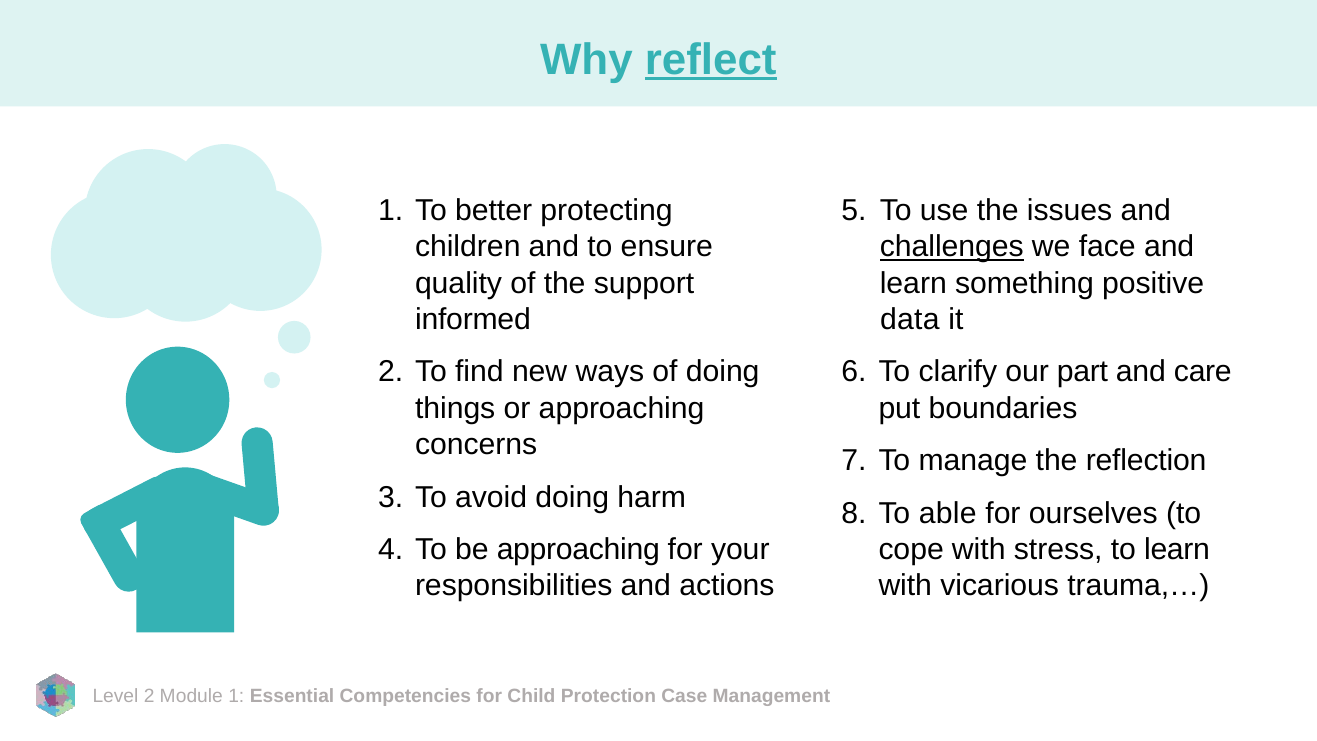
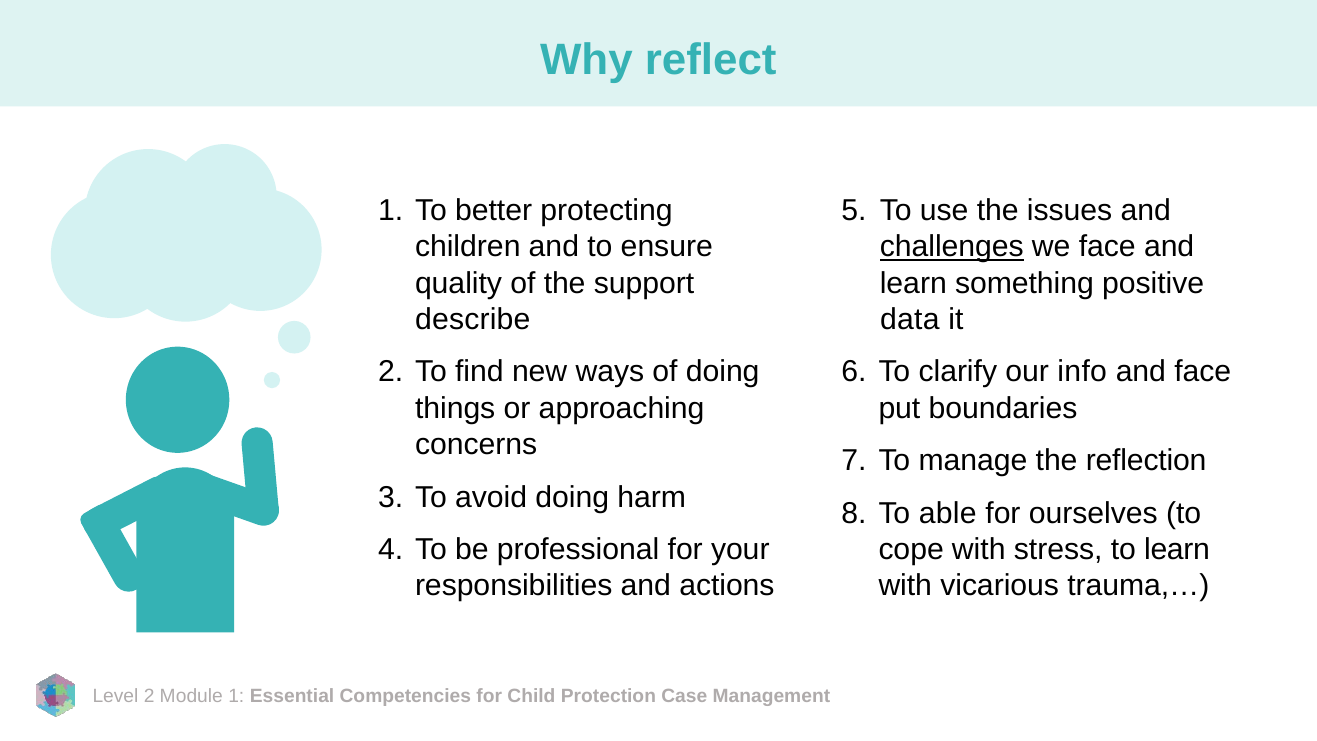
reflect underline: present -> none
informed: informed -> describe
part: part -> info
and care: care -> face
be approaching: approaching -> professional
